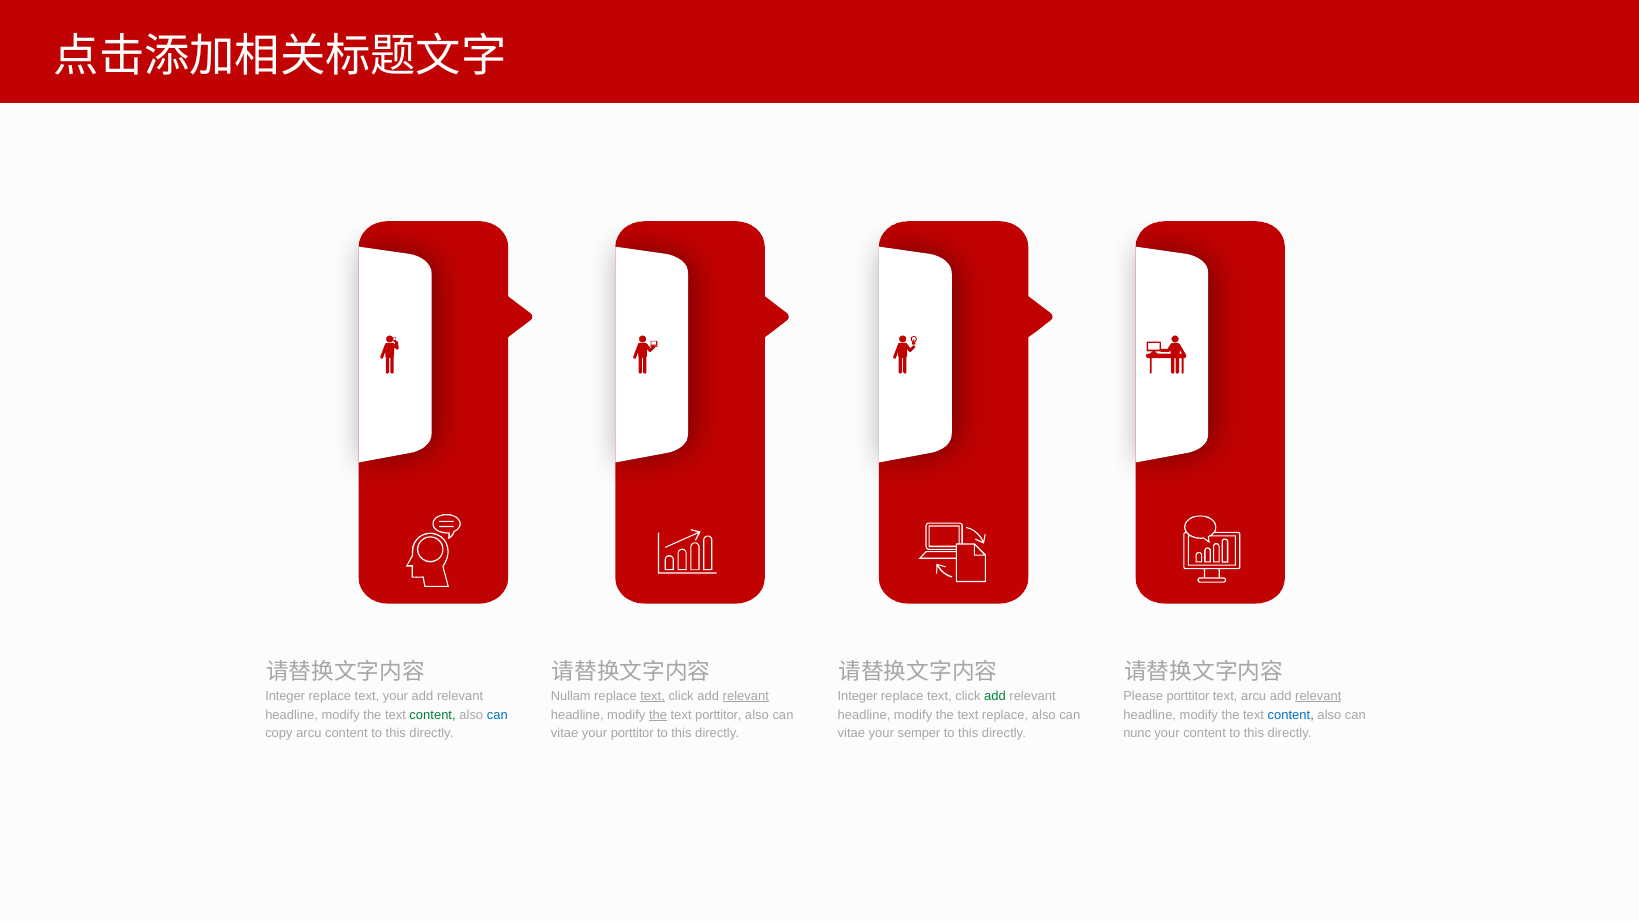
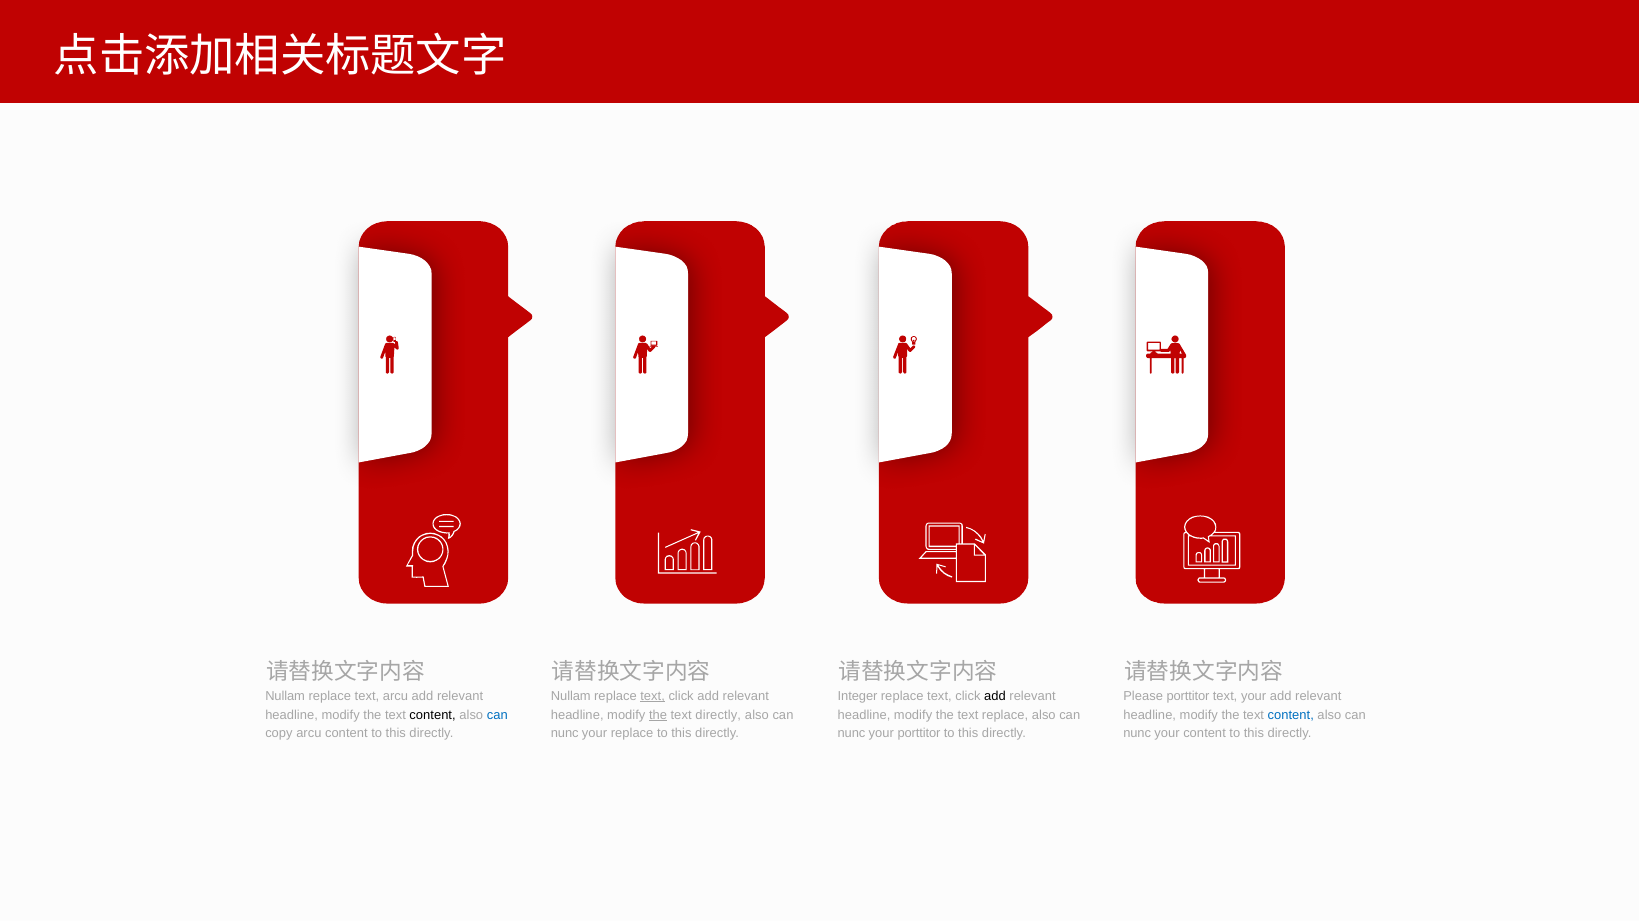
Integer at (285, 696): Integer -> Nullam
text your: your -> arcu
relevant at (746, 696) underline: present -> none
add at (995, 696) colour: green -> black
text arcu: arcu -> your
relevant at (1318, 696) underline: present -> none
content at (433, 715) colour: green -> black
text porttitor: porttitor -> directly
vitae at (565, 733): vitae -> nunc
your porttitor: porttitor -> replace
vitae at (851, 733): vitae -> nunc
your semper: semper -> porttitor
